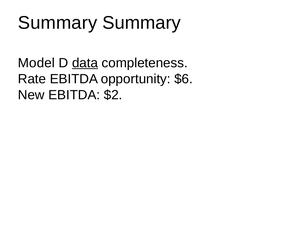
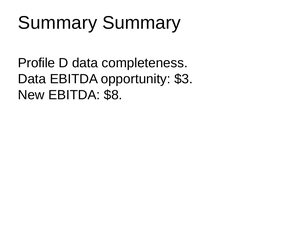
Model: Model -> Profile
data at (85, 63) underline: present -> none
Rate at (32, 79): Rate -> Data
$6: $6 -> $3
$2: $2 -> $8
